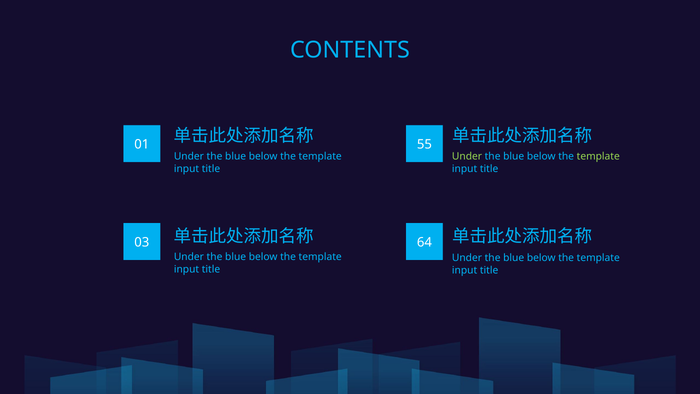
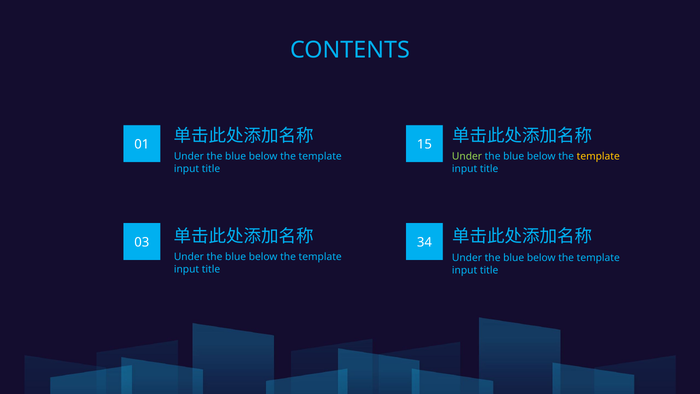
55: 55 -> 15
template at (598, 156) colour: light green -> yellow
64: 64 -> 34
